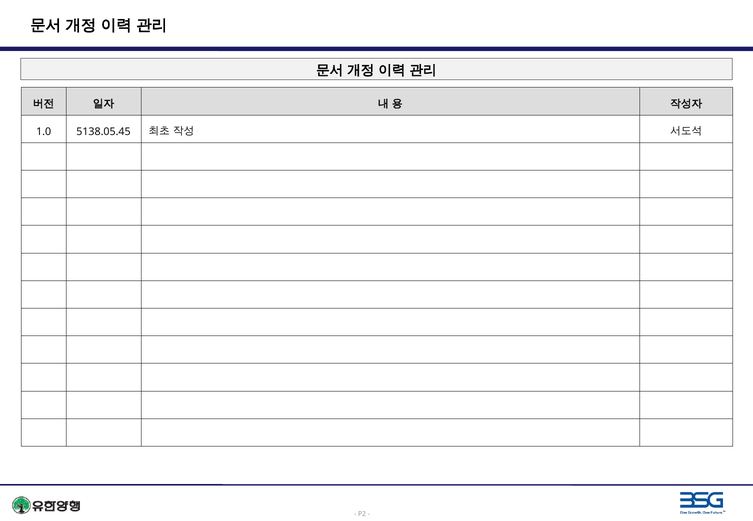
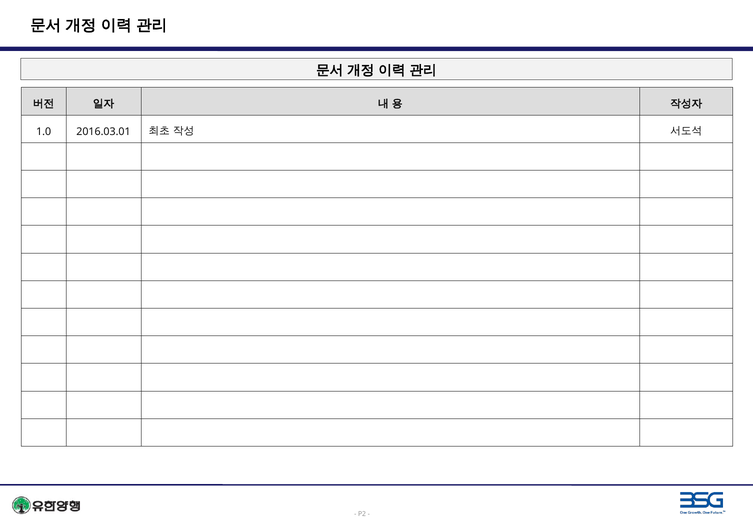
5138.05.45: 5138.05.45 -> 2016.03.01
